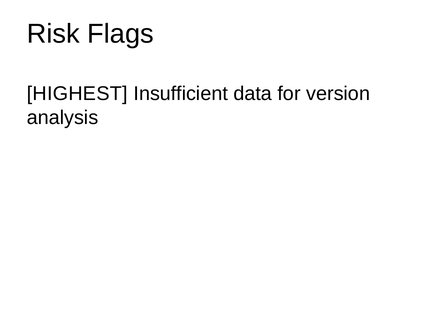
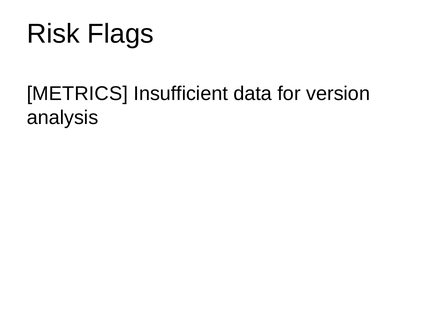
HIGHEST: HIGHEST -> METRICS
